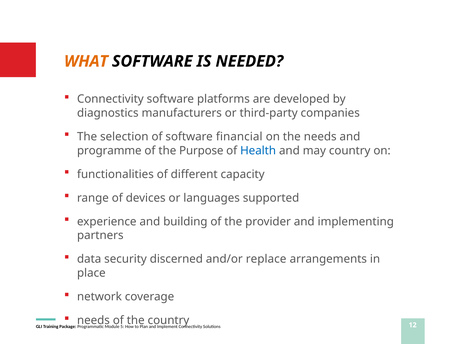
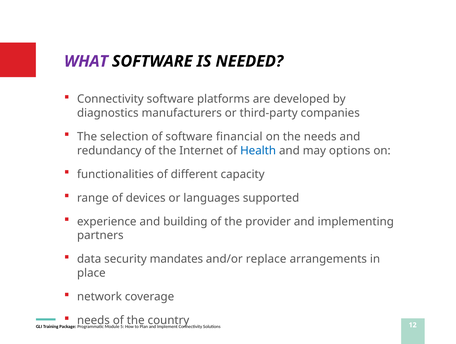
WHAT colour: orange -> purple
programme: programme -> redundancy
Purpose: Purpose -> Internet
may country: country -> options
discerned: discerned -> mandates
